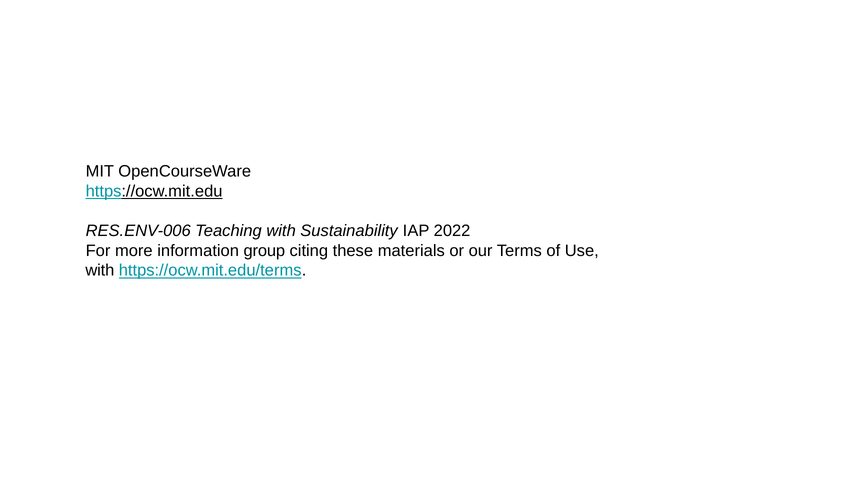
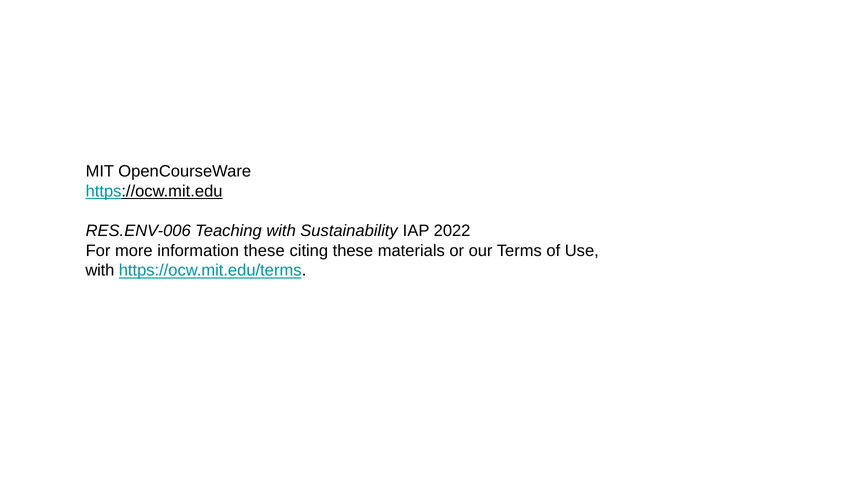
information group: group -> these
